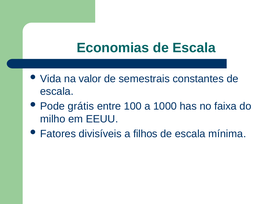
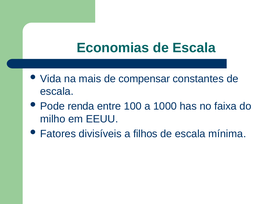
valor: valor -> mais
semestrais: semestrais -> compensar
grátis: grátis -> renda
